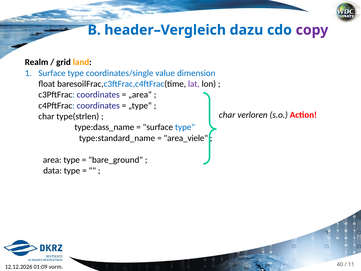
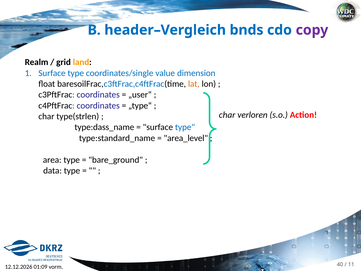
dazu: dazu -> bnds
lat colour: purple -> orange
„area“: „area“ -> „user“
area_viele: area_viele -> area_level
